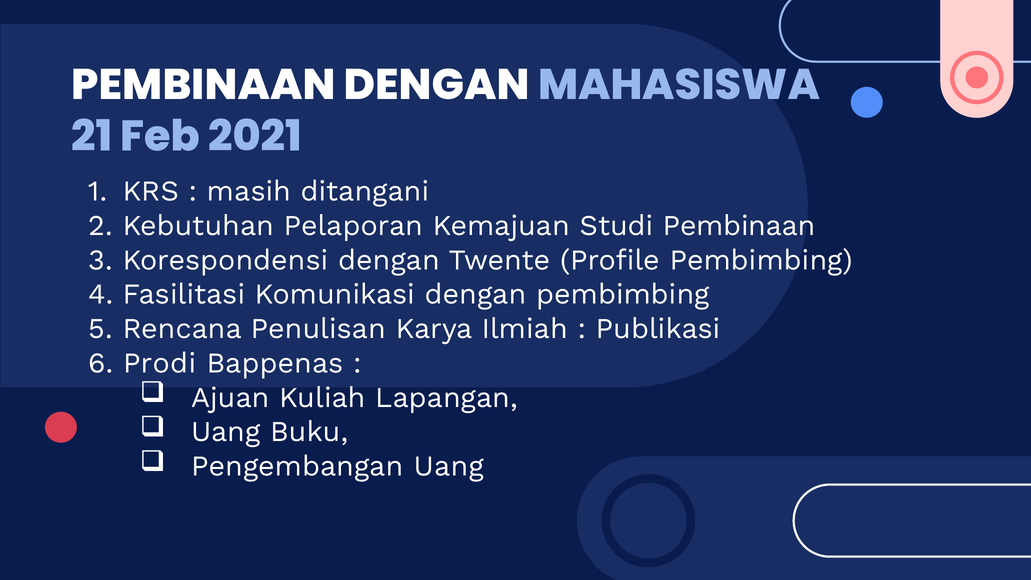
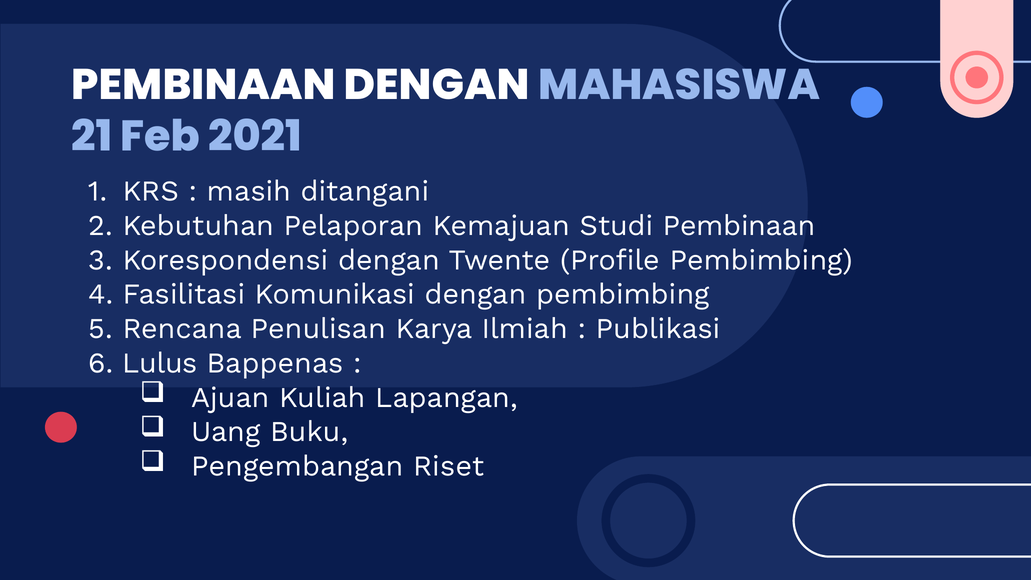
Prodi: Prodi -> Lulus
Pengembangan Uang: Uang -> Riset
